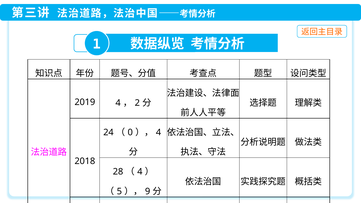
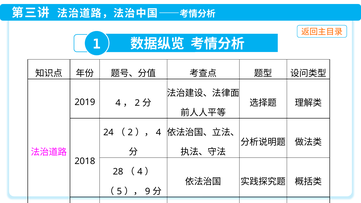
0 at (130, 132): 0 -> 2
